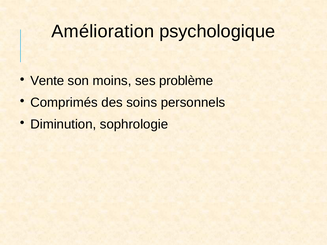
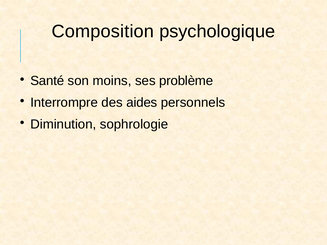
Amélioration: Amélioration -> Composition
Vente: Vente -> Santé
Comprimés: Comprimés -> Interrompre
soins: soins -> aides
